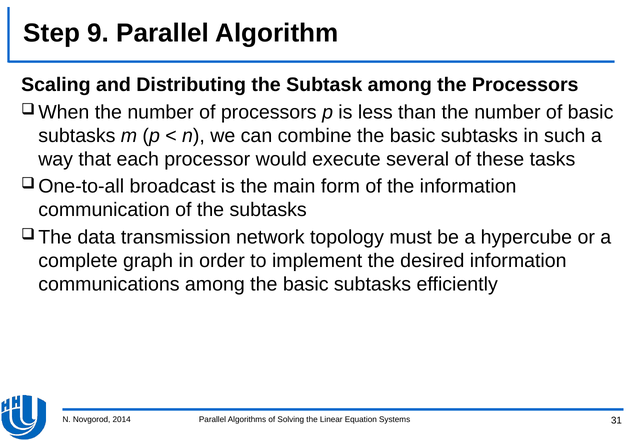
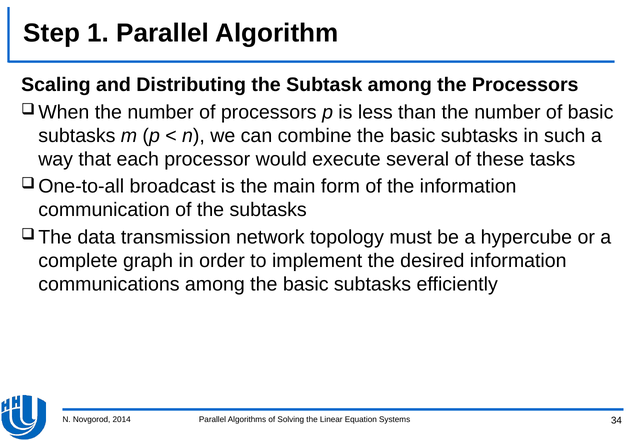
9: 9 -> 1
31: 31 -> 34
